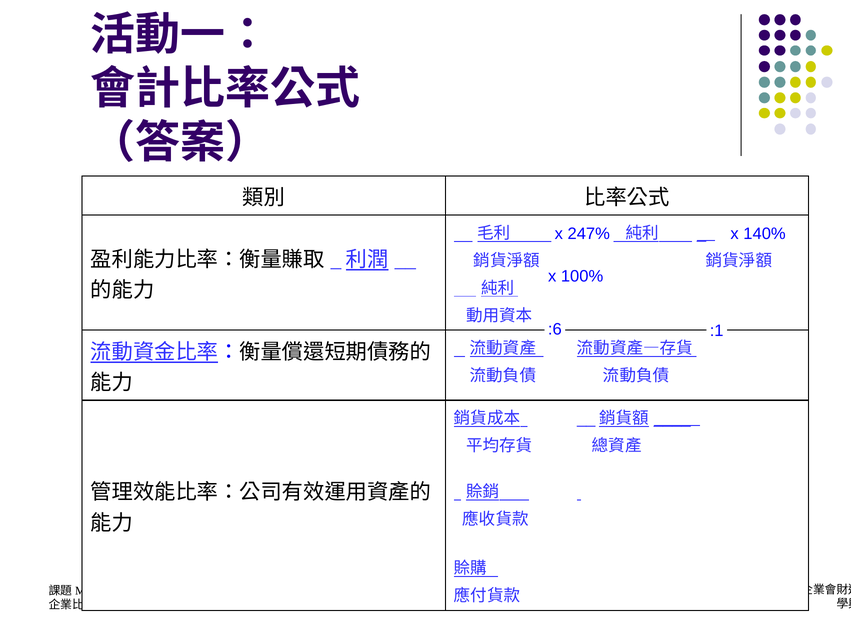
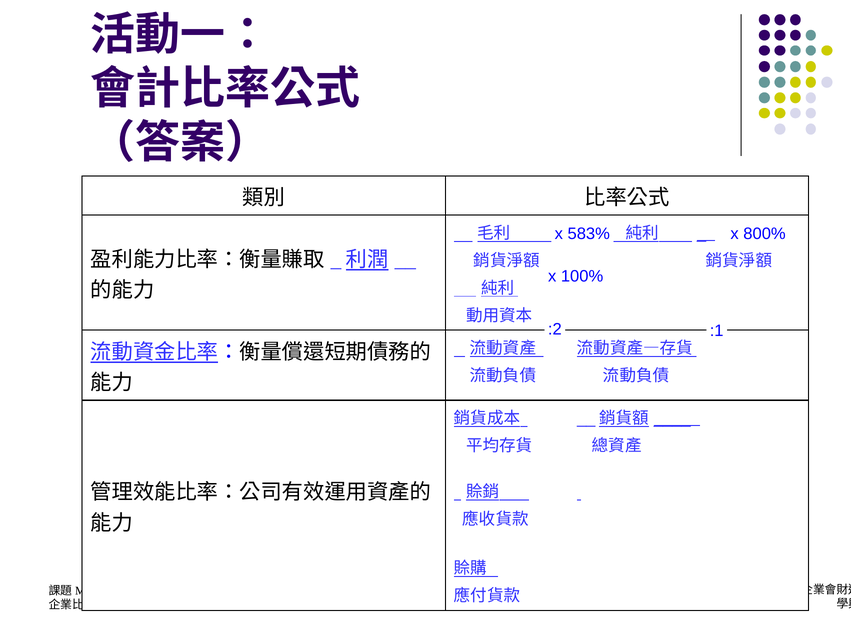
247%: 247% -> 583%
140%: 140% -> 800%
:6: :6 -> :2
